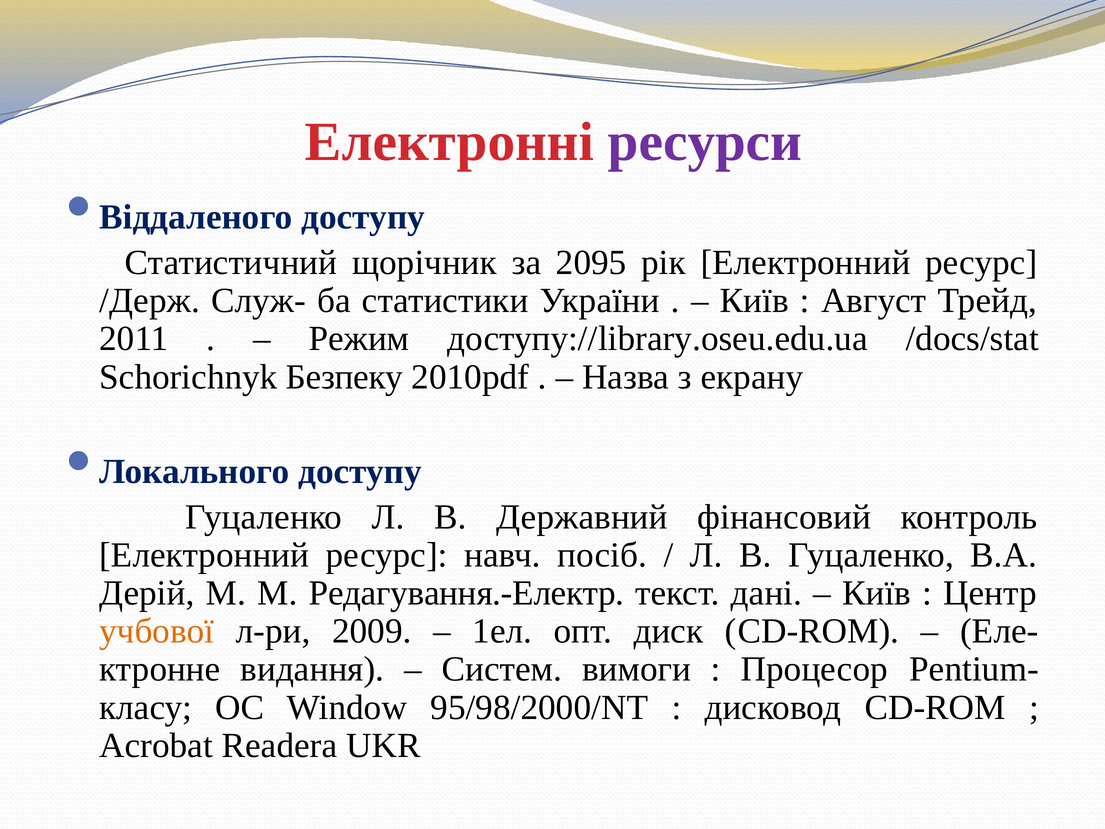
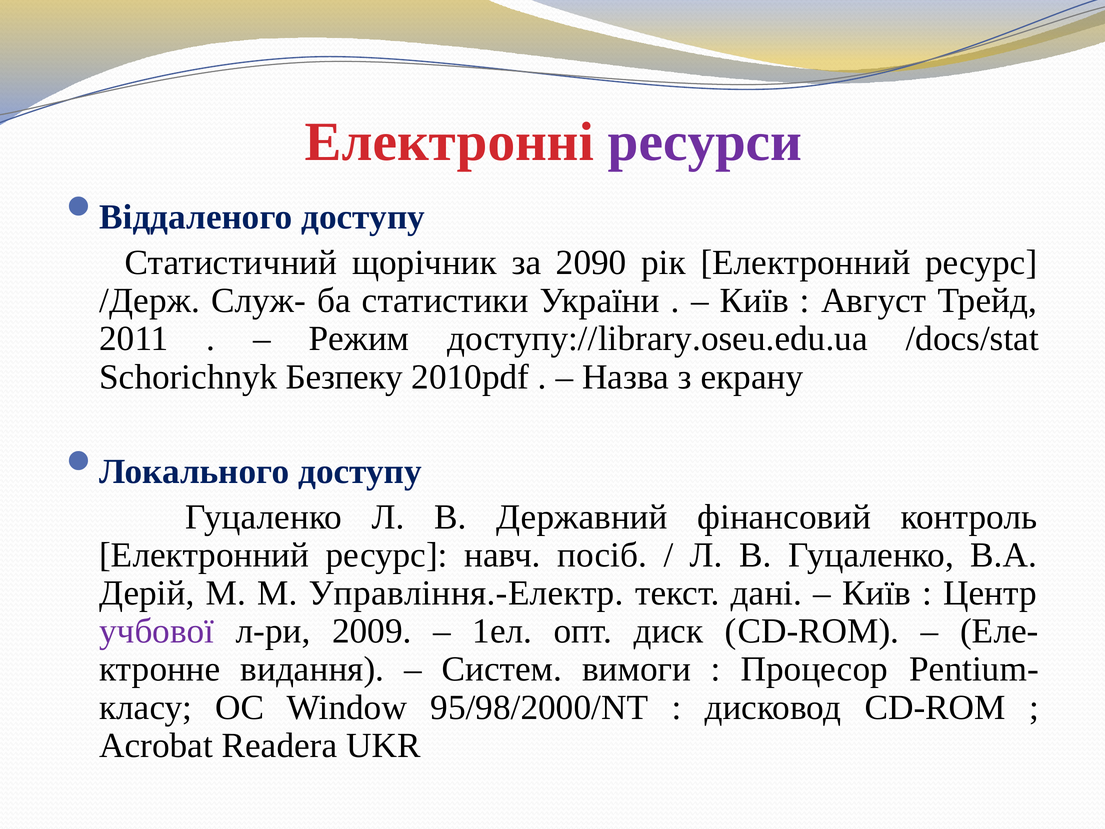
2095: 2095 -> 2090
Редагування.-Електр: Редагування.-Електр -> Управління.-Електр
учбової colour: orange -> purple
